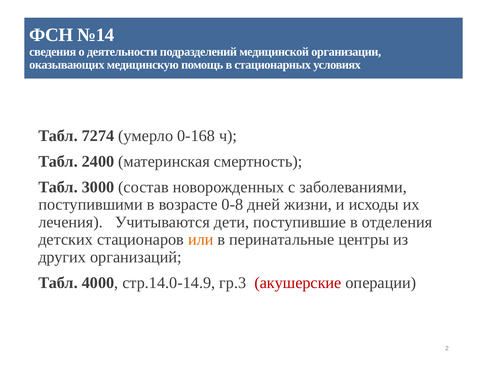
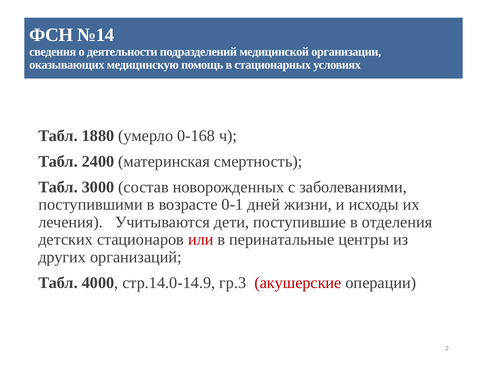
7274: 7274 -> 1880
0-8: 0-8 -> 0-1
или colour: orange -> red
